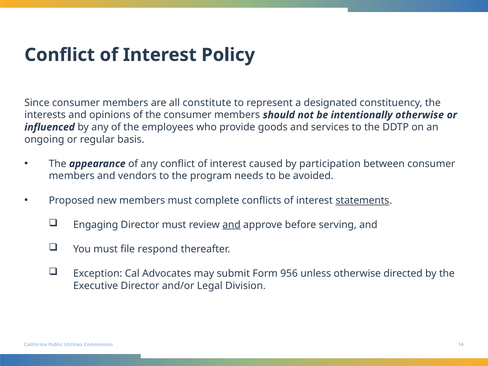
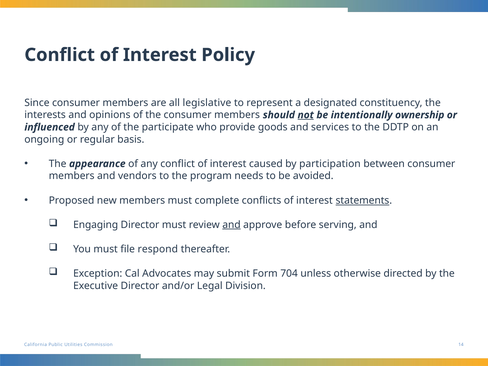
constitute: constitute -> legislative
not underline: none -> present
intentionally otherwise: otherwise -> ownership
employees: employees -> participate
956: 956 -> 704
